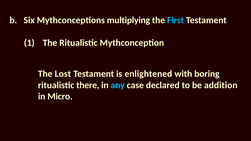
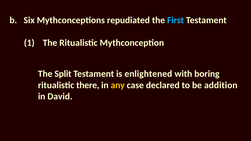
multiplying: multiplying -> repudiated
Lost: Lost -> Split
any colour: light blue -> yellow
Micro: Micro -> David
